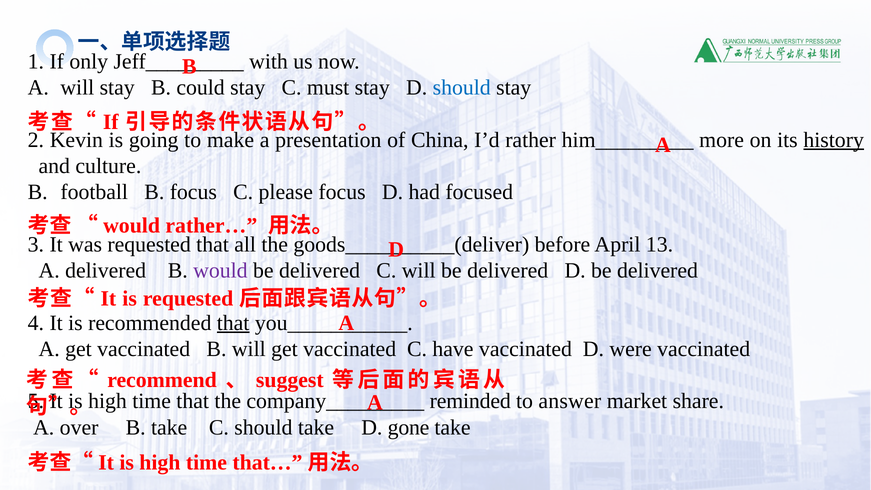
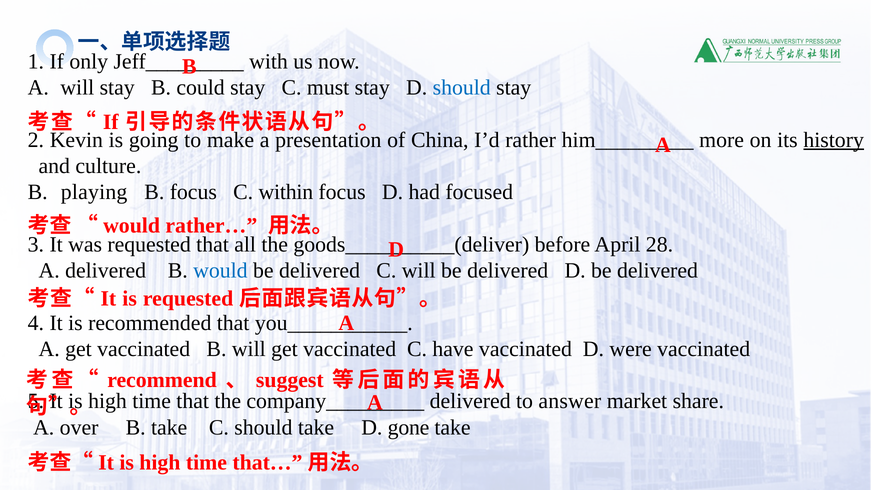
football: football -> playing
please: please -> within
13: 13 -> 28
would at (220, 271) colour: purple -> blue
that at (233, 323) underline: present -> none
reminded at (470, 401): reminded -> delivered
